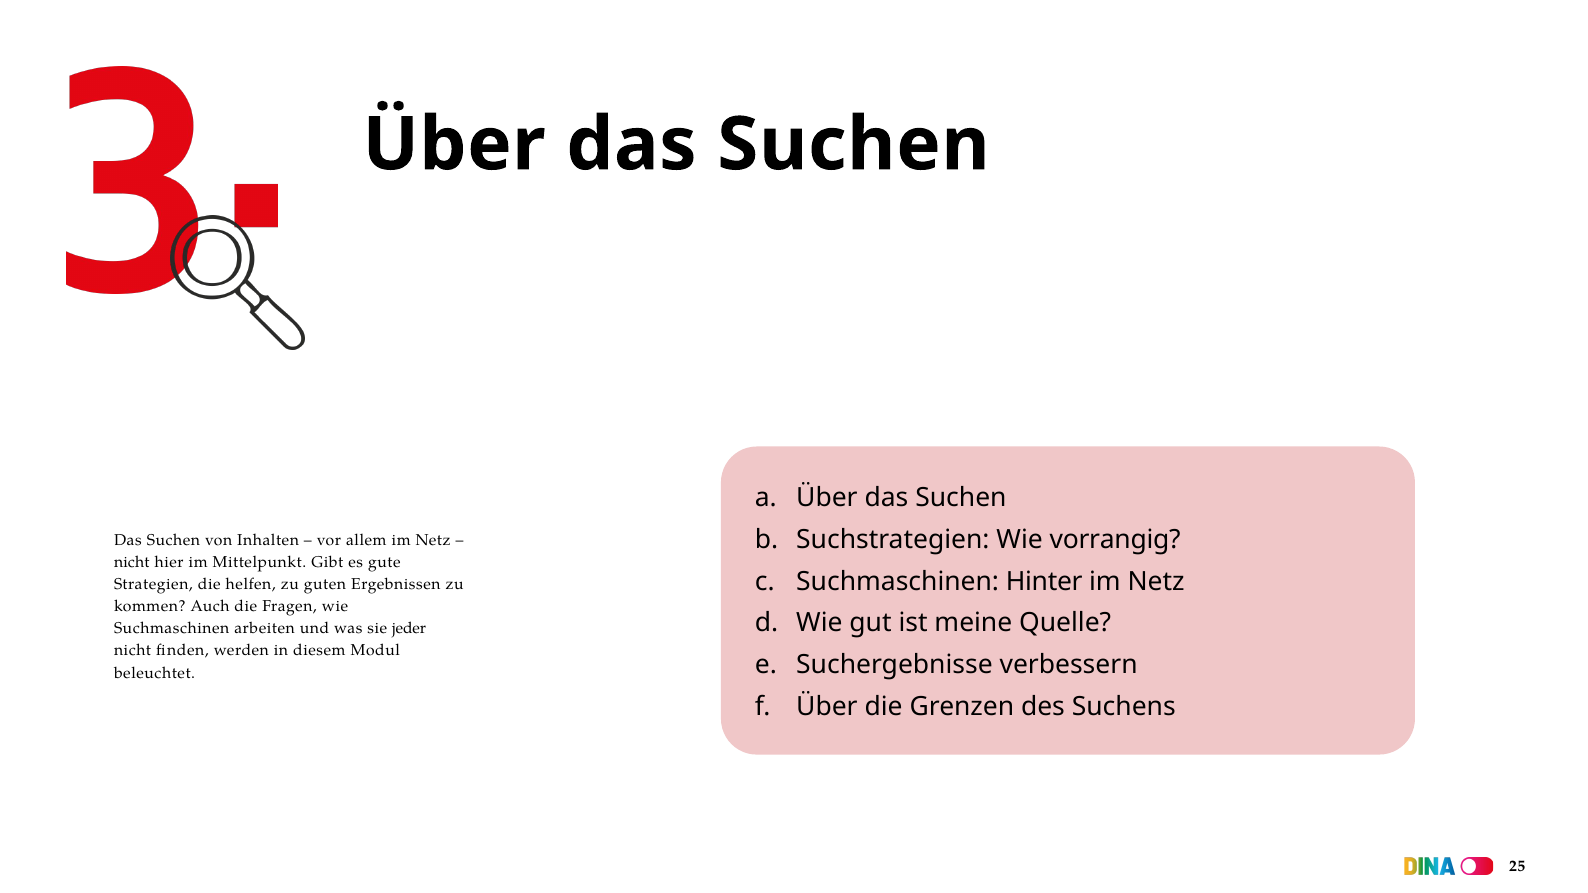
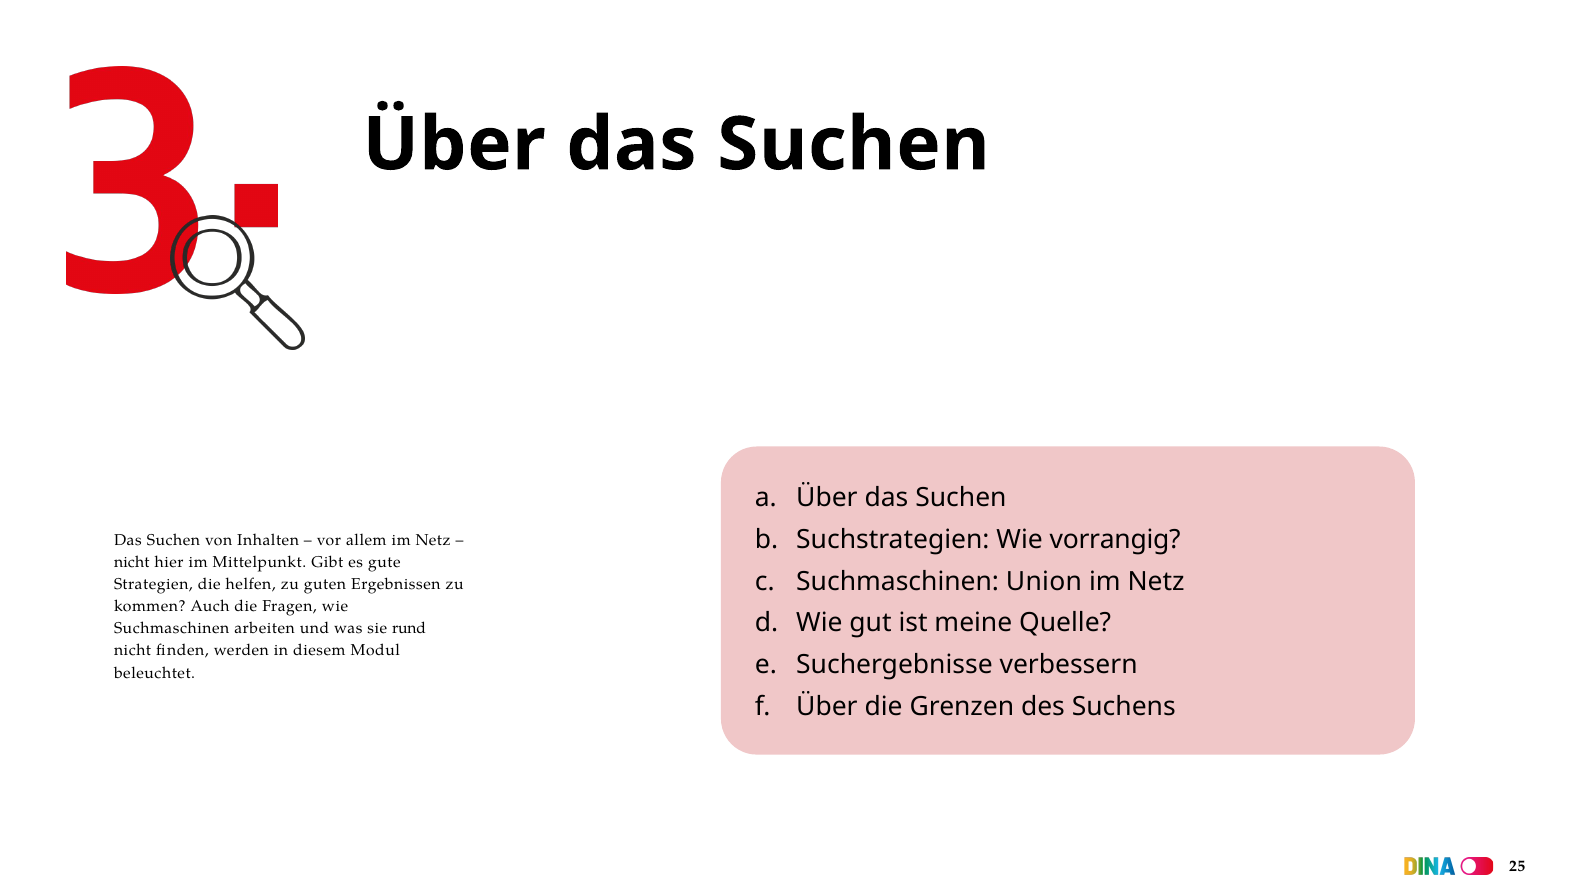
Hinter: Hinter -> Union
jeder: jeder -> rund
